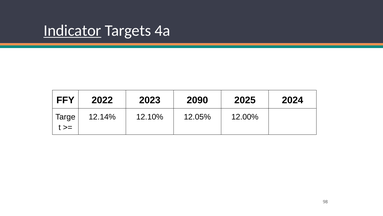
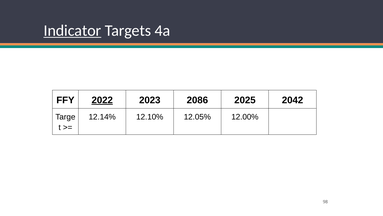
2022 underline: none -> present
2090: 2090 -> 2086
2024: 2024 -> 2042
